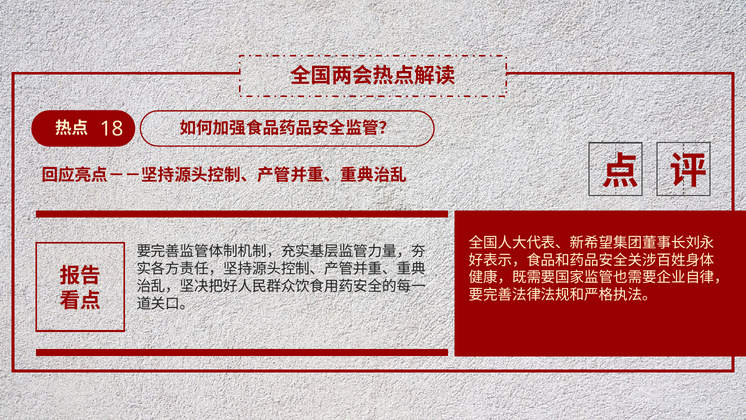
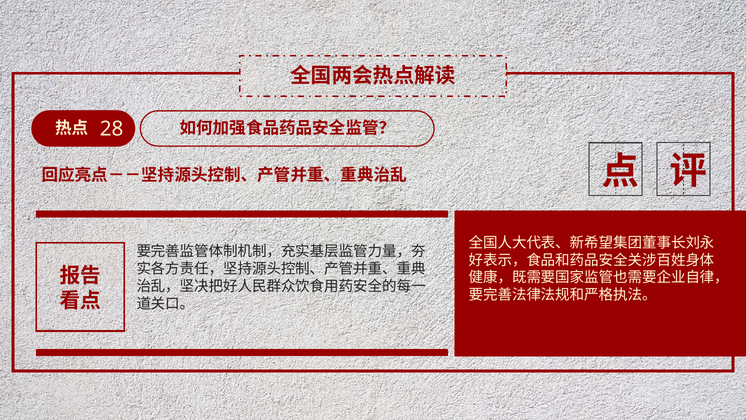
18: 18 -> 28
